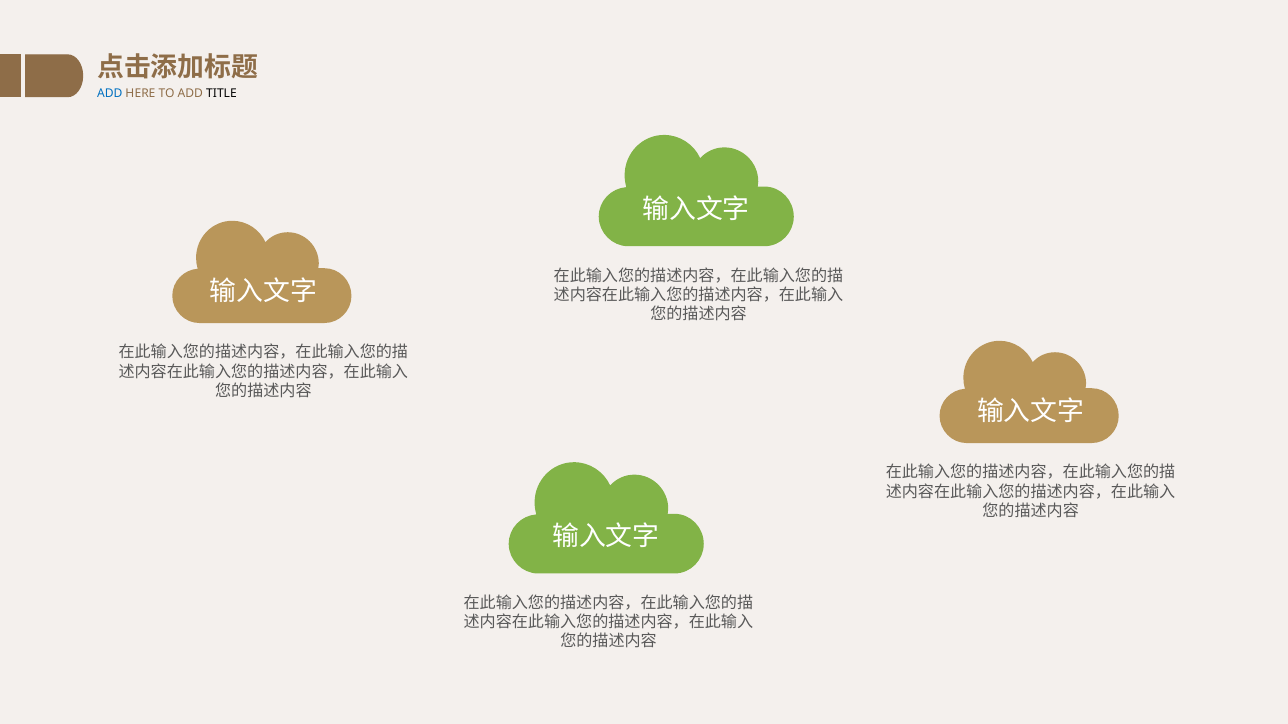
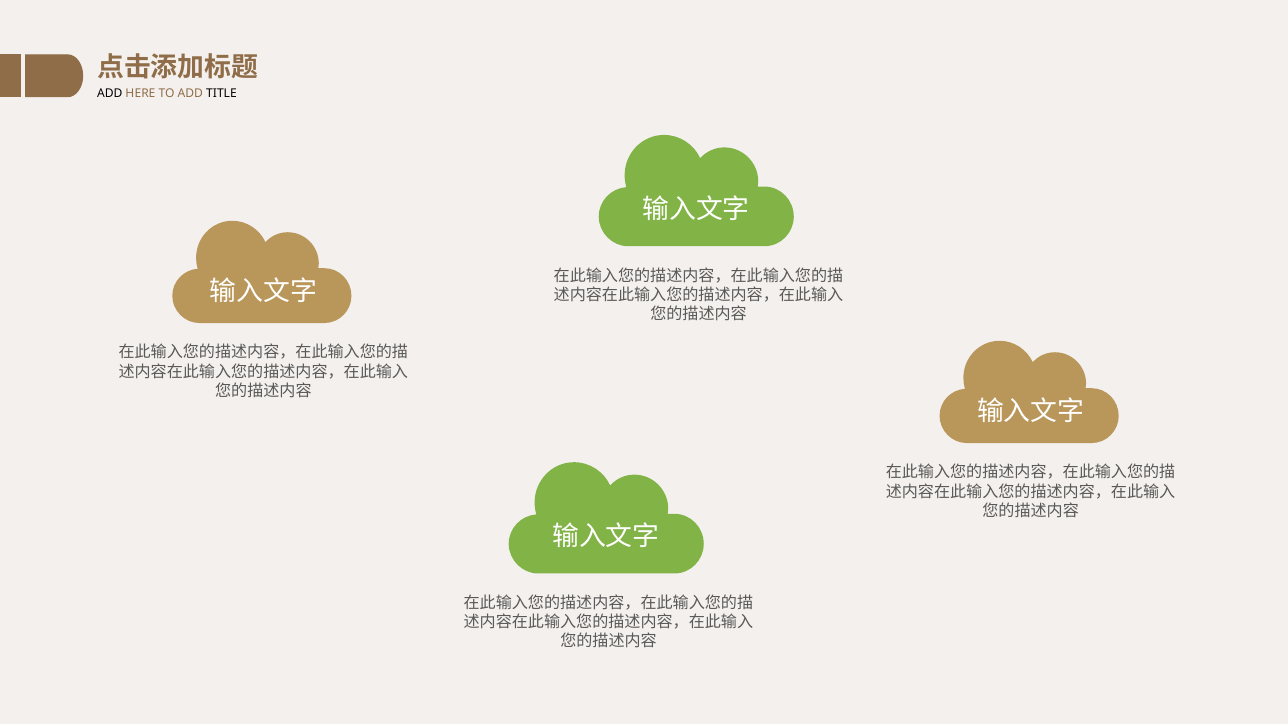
ADD at (110, 94) colour: blue -> black
